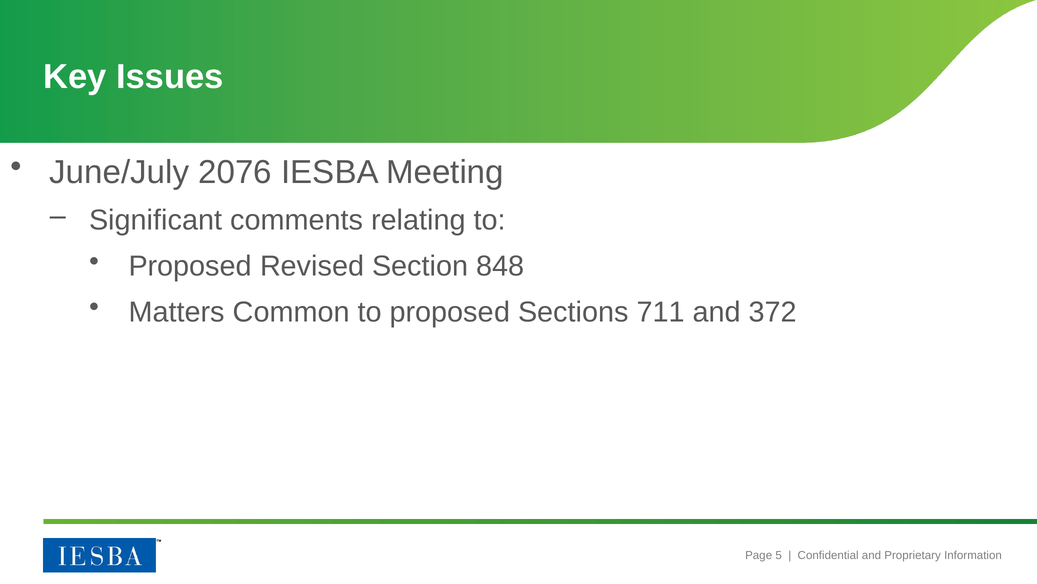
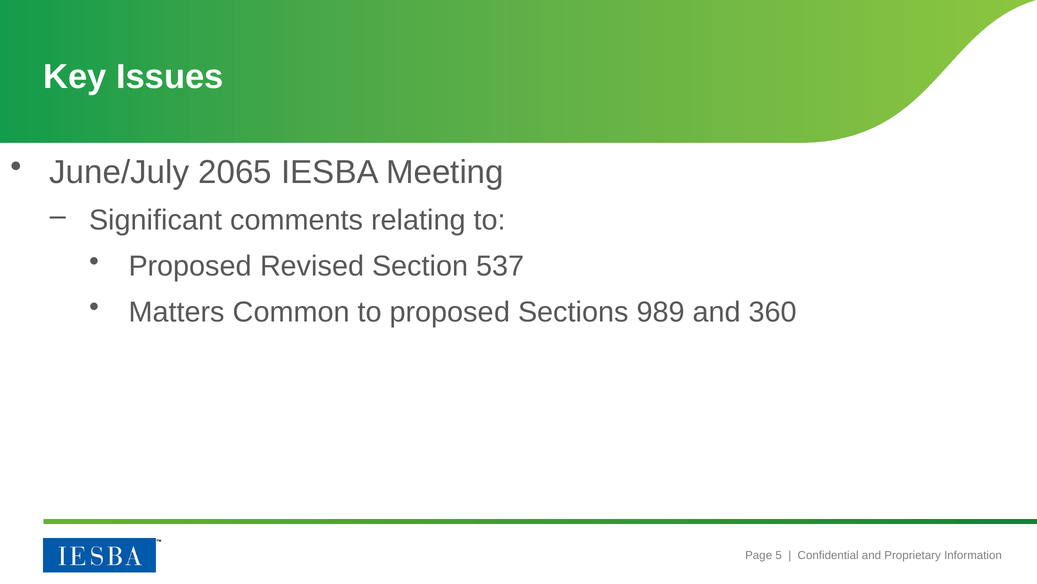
2076: 2076 -> 2065
848: 848 -> 537
711: 711 -> 989
372: 372 -> 360
